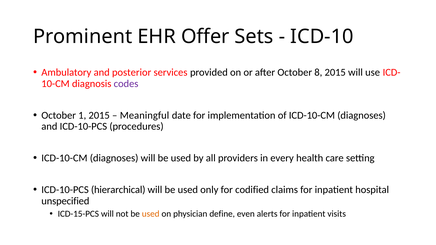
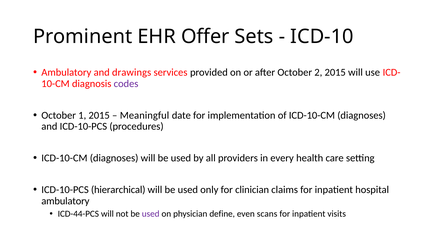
posterior: posterior -> drawings
8: 8 -> 2
codified: codified -> clinician
unspecified at (65, 201): unspecified -> ambulatory
ICD-15-PCS: ICD-15-PCS -> ICD-44-PCS
used at (151, 214) colour: orange -> purple
alerts: alerts -> scans
